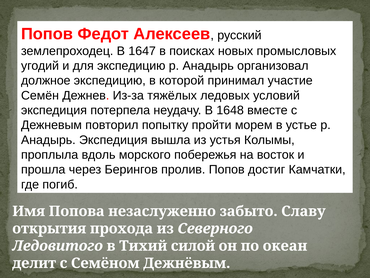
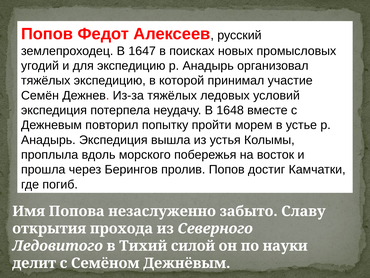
должное at (46, 81): должное -> тяжёлых
океан: океан -> науки
